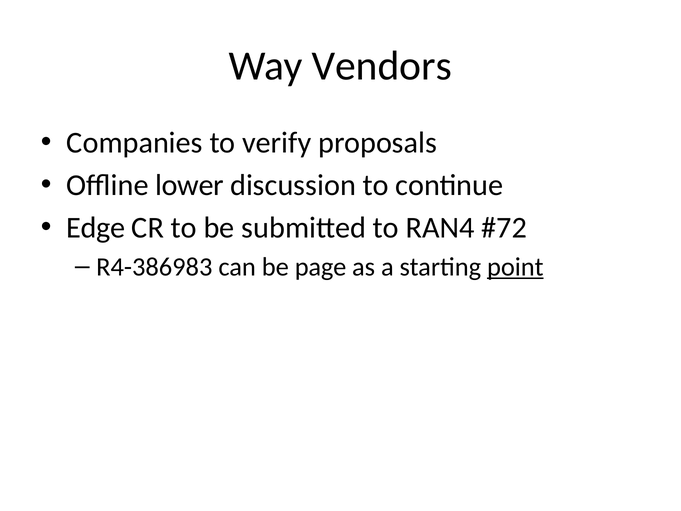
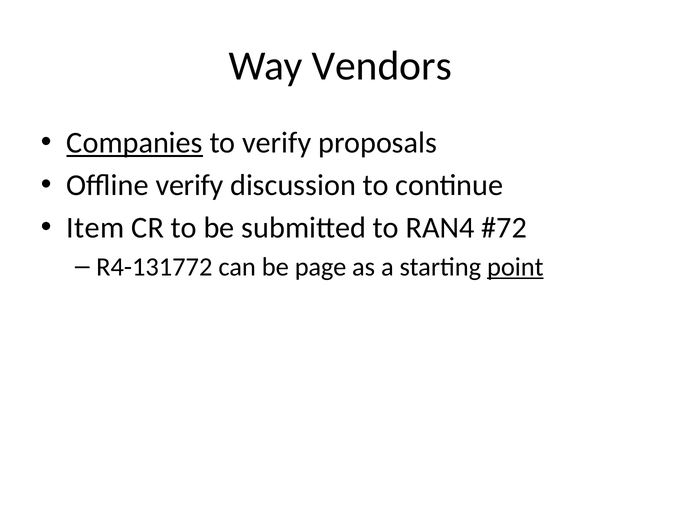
Companies underline: none -> present
Offline lower: lower -> verify
Edge: Edge -> Item
R4-386983: R4-386983 -> R4-131772
